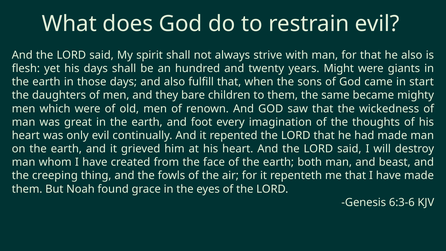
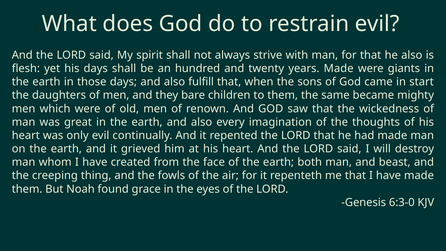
years Might: Might -> Made
earth and foot: foot -> also
6:3-6: 6:3-6 -> 6:3-0
